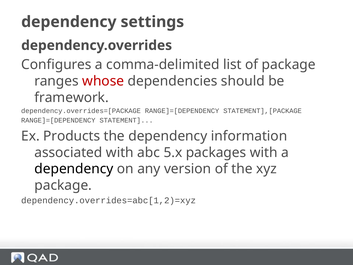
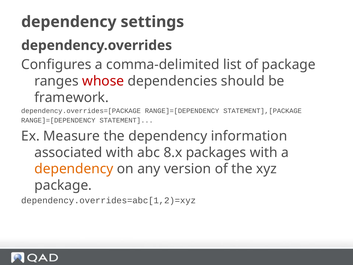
Products: Products -> Measure
5.x: 5.x -> 8.x
dependency at (74, 169) colour: black -> orange
